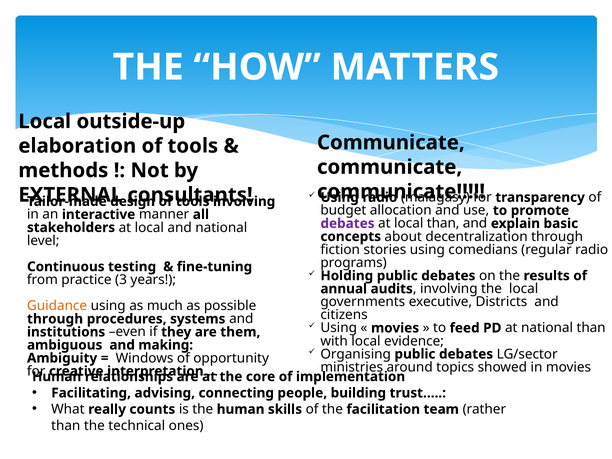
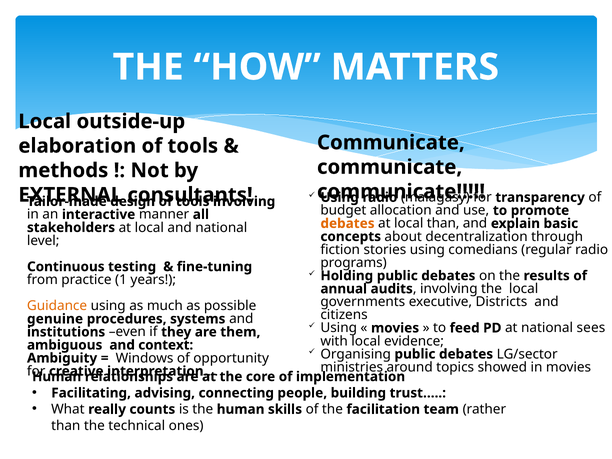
debates at (347, 223) colour: purple -> orange
3: 3 -> 1
through at (55, 319): through -> genuine
national than: than -> sees
making: making -> context
